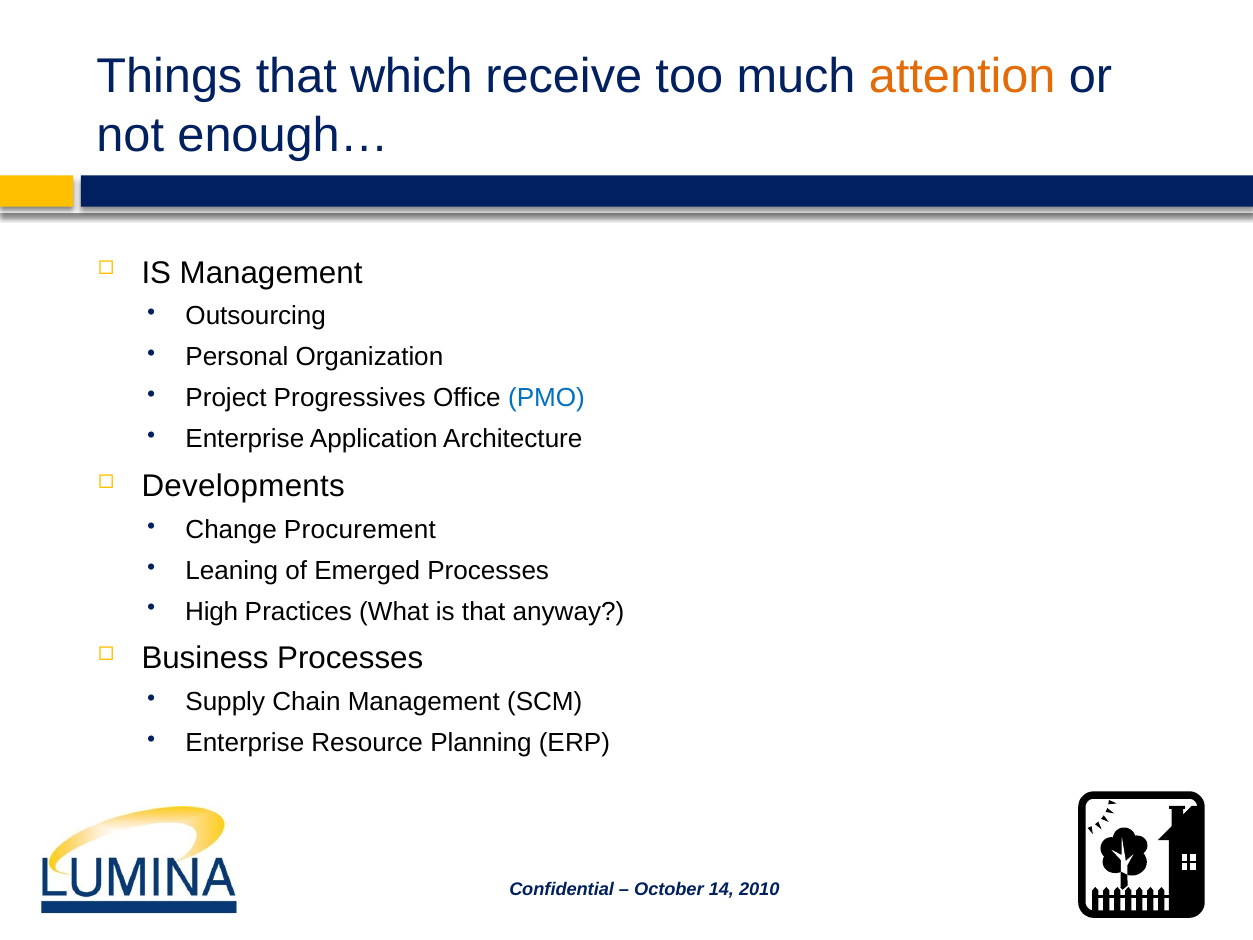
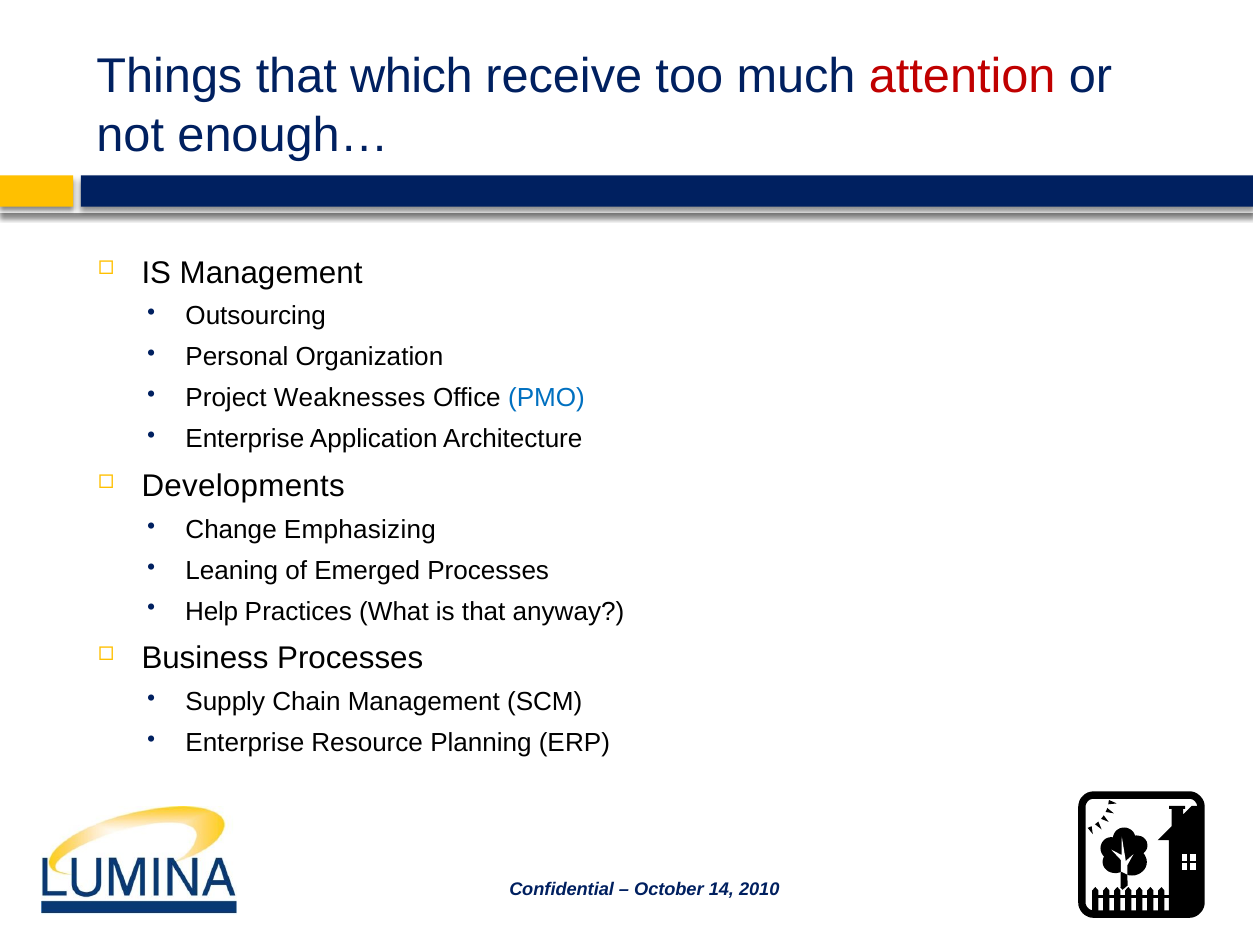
attention colour: orange -> red
Progressives: Progressives -> Weaknesses
Procurement: Procurement -> Emphasizing
High: High -> Help
